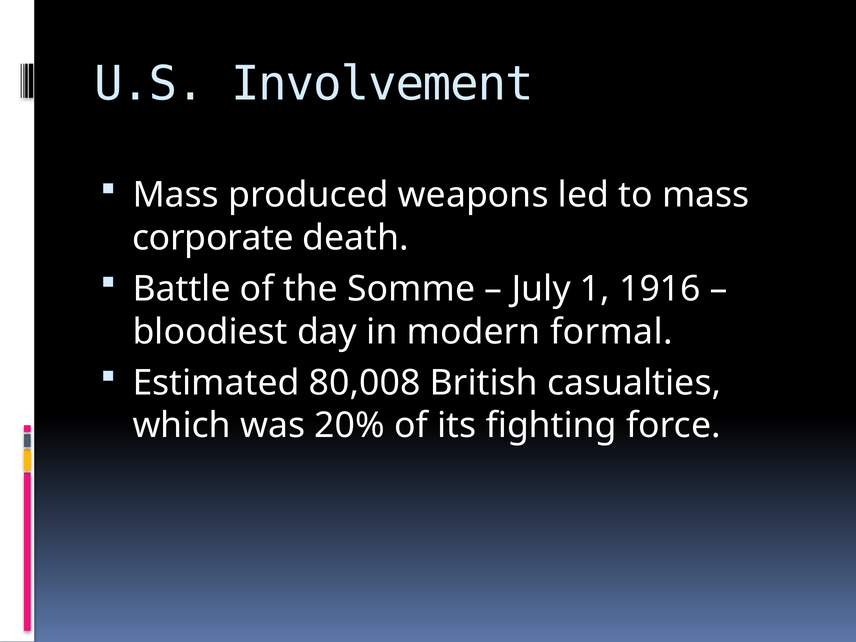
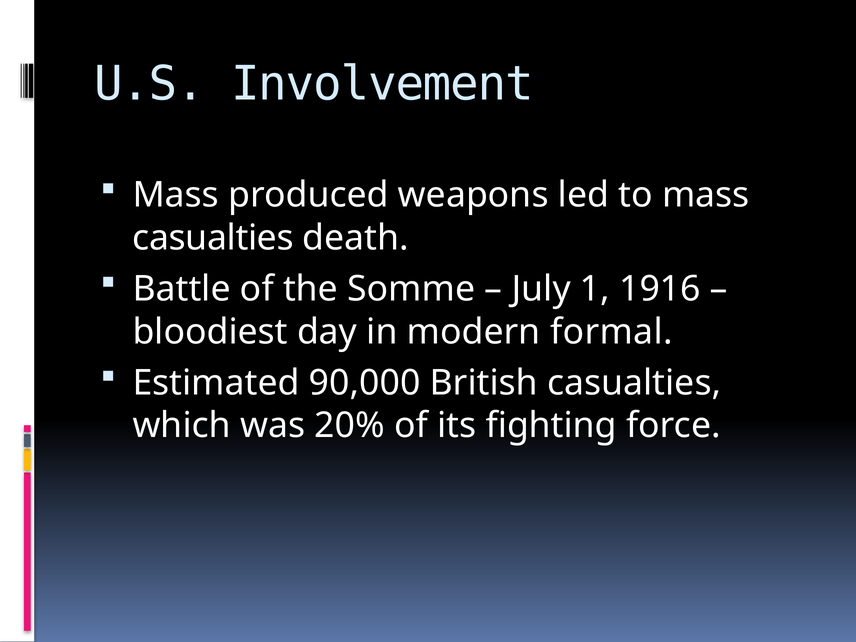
corporate at (213, 238): corporate -> casualties
80,008: 80,008 -> 90,000
